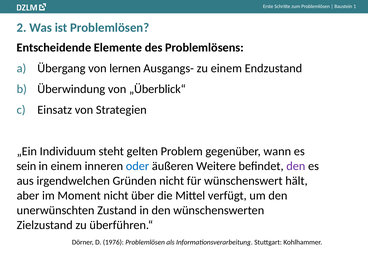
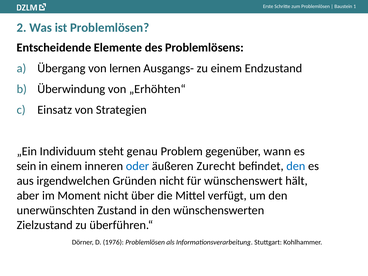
„Überblick“: „Überblick“ -> „Erhöhten“
gelten: gelten -> genau
Weitere: Weitere -> Zurecht
den at (296, 166) colour: purple -> blue
